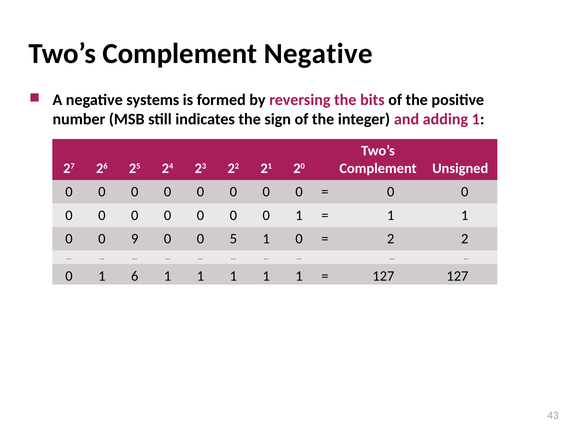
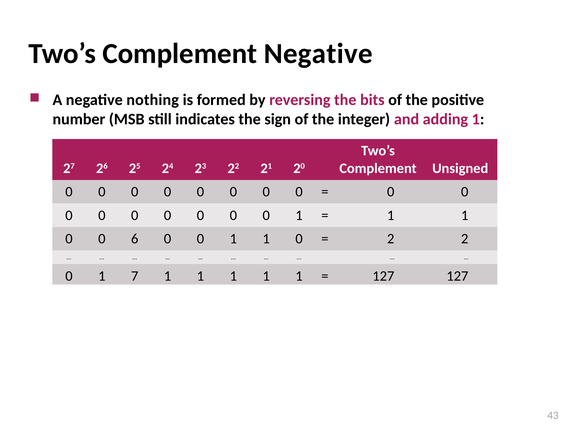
systems: systems -> nothing
9: 9 -> 6
5 at (233, 239): 5 -> 1
6: 6 -> 7
